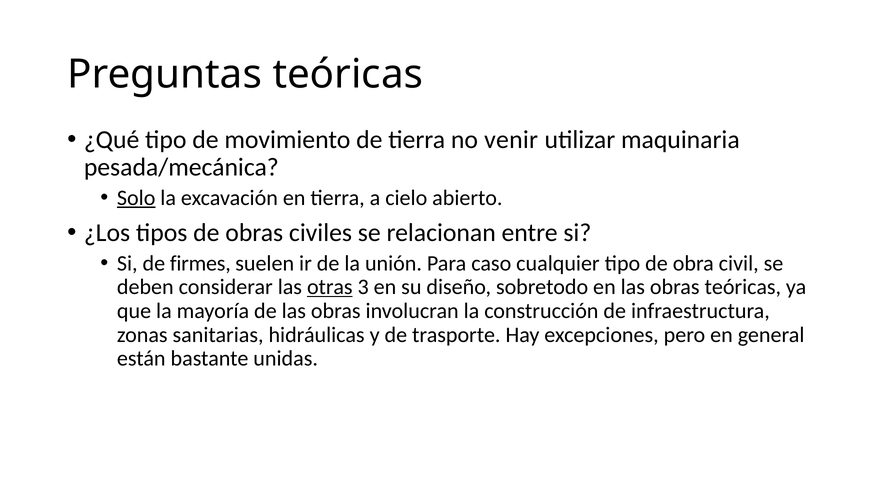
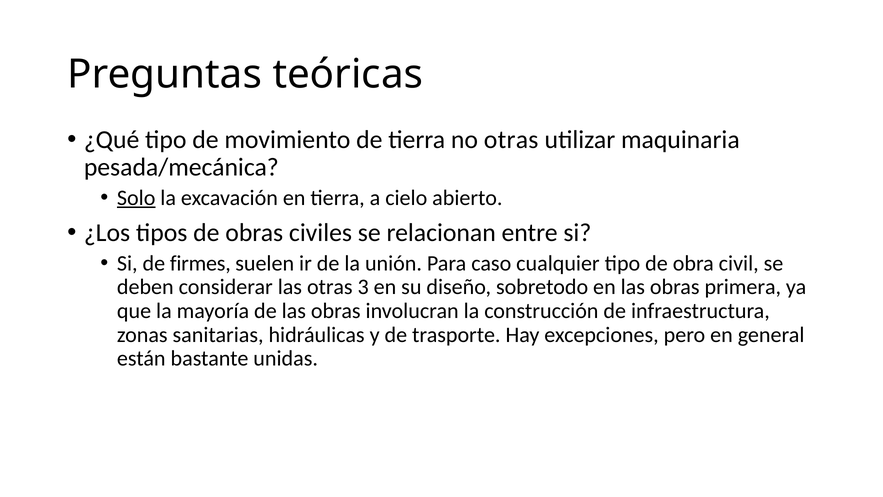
no venir: venir -> otras
otras at (330, 287) underline: present -> none
obras teóricas: teóricas -> primera
